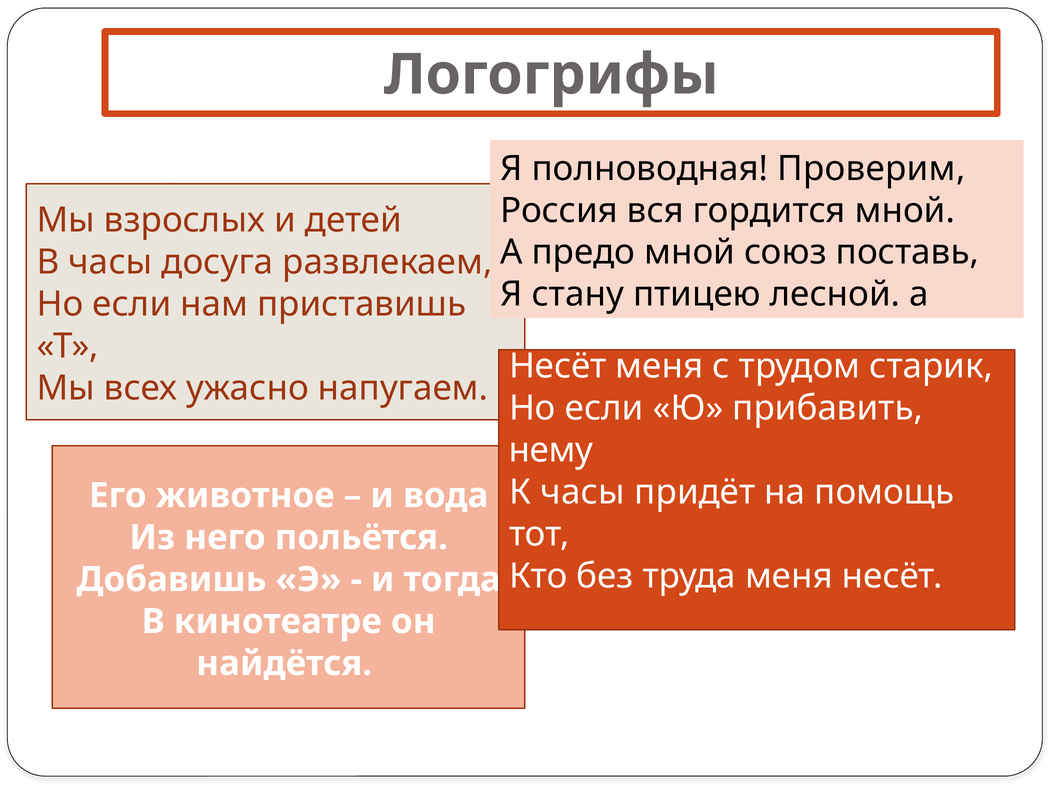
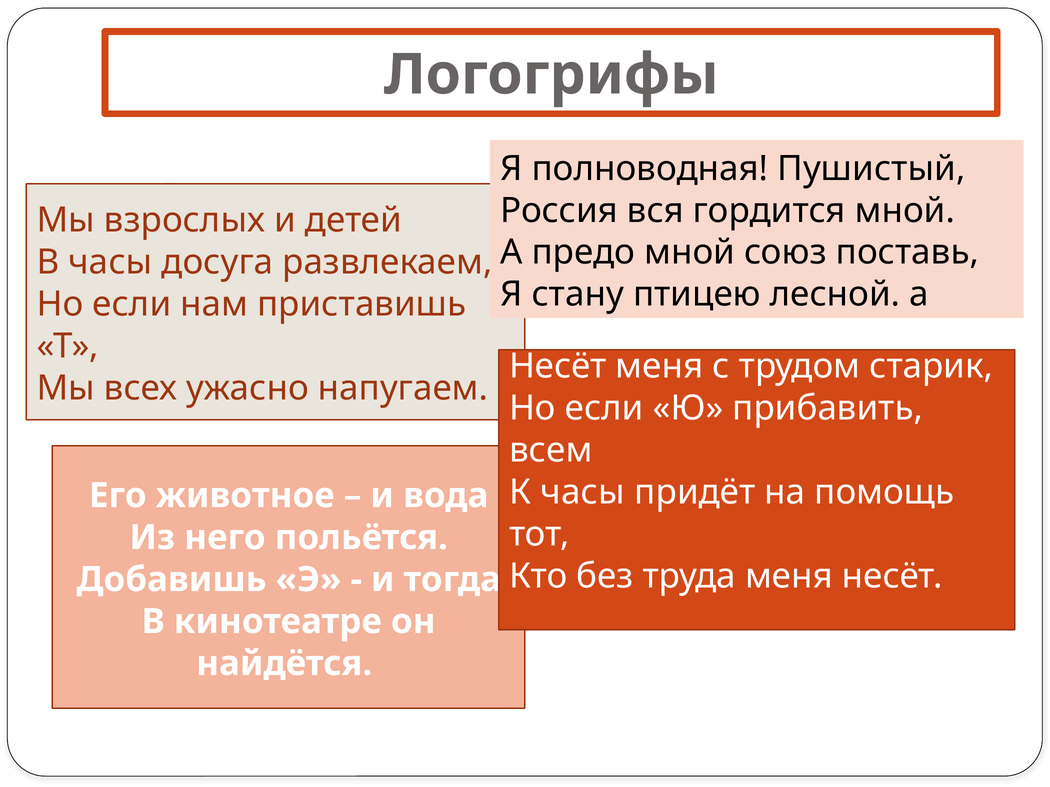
Проверим: Проверим -> Пушистый
нему: нему -> всем
